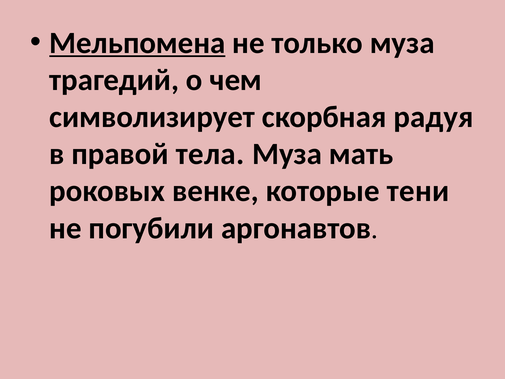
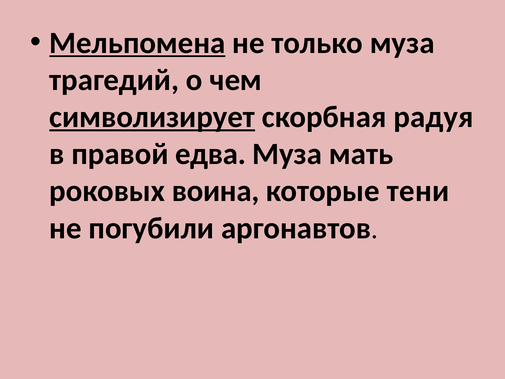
символизирует underline: none -> present
тела: тела -> едва
венке: венке -> воина
